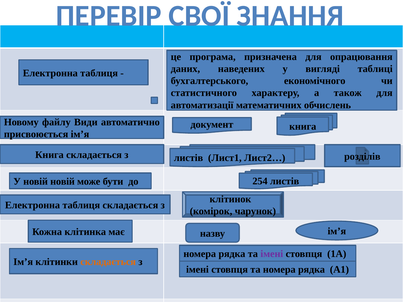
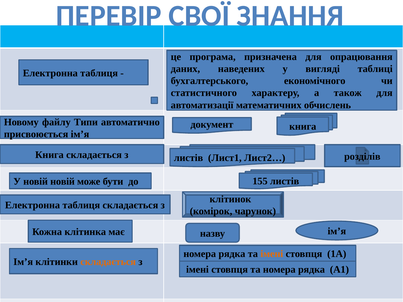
Види: Види -> Типи
254: 254 -> 155
імені at (272, 254) colour: purple -> orange
